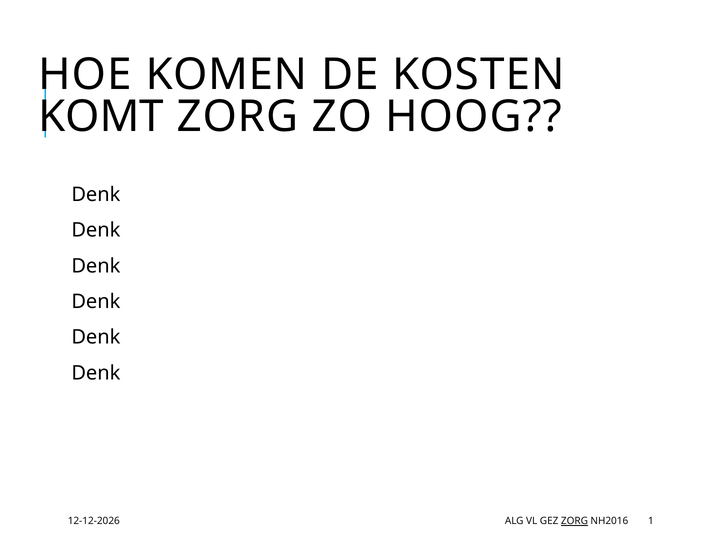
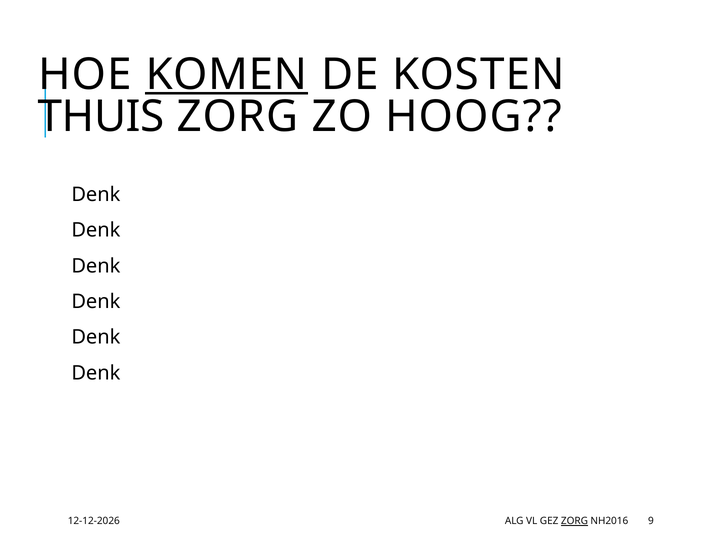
KOMEN underline: none -> present
KOMT: KOMT -> THUIS
1: 1 -> 9
